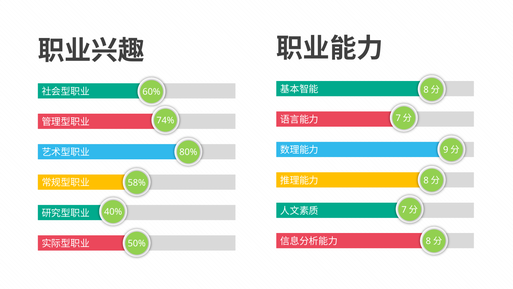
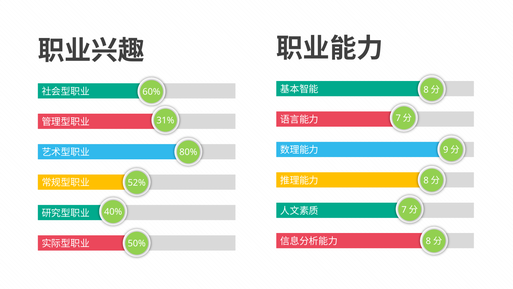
74%: 74% -> 31%
58%: 58% -> 52%
